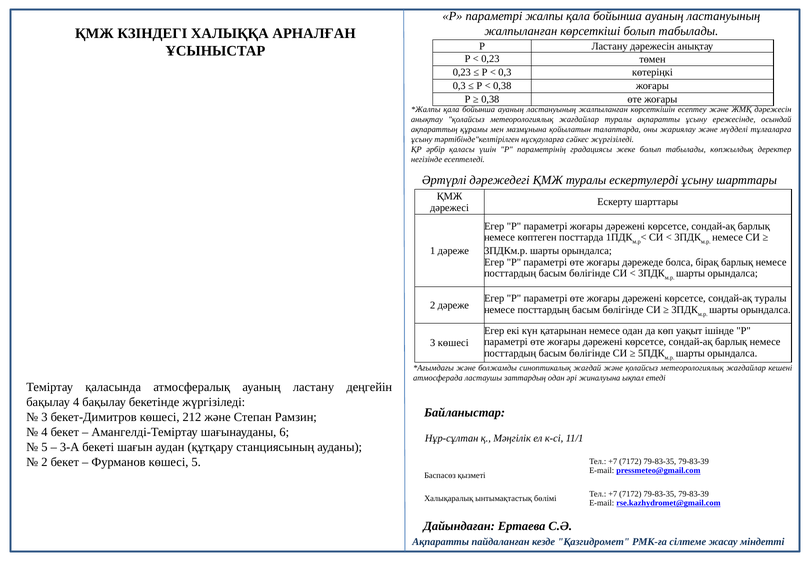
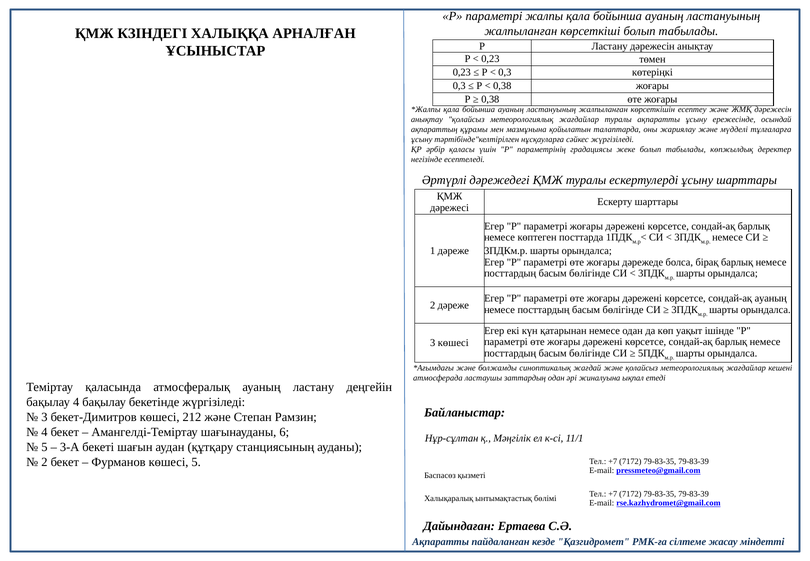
сондай-ақ туралы: туралы -> ауаның
